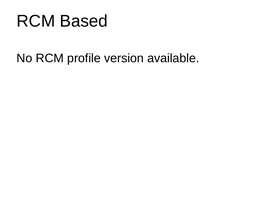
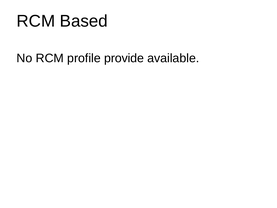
version: version -> provide
